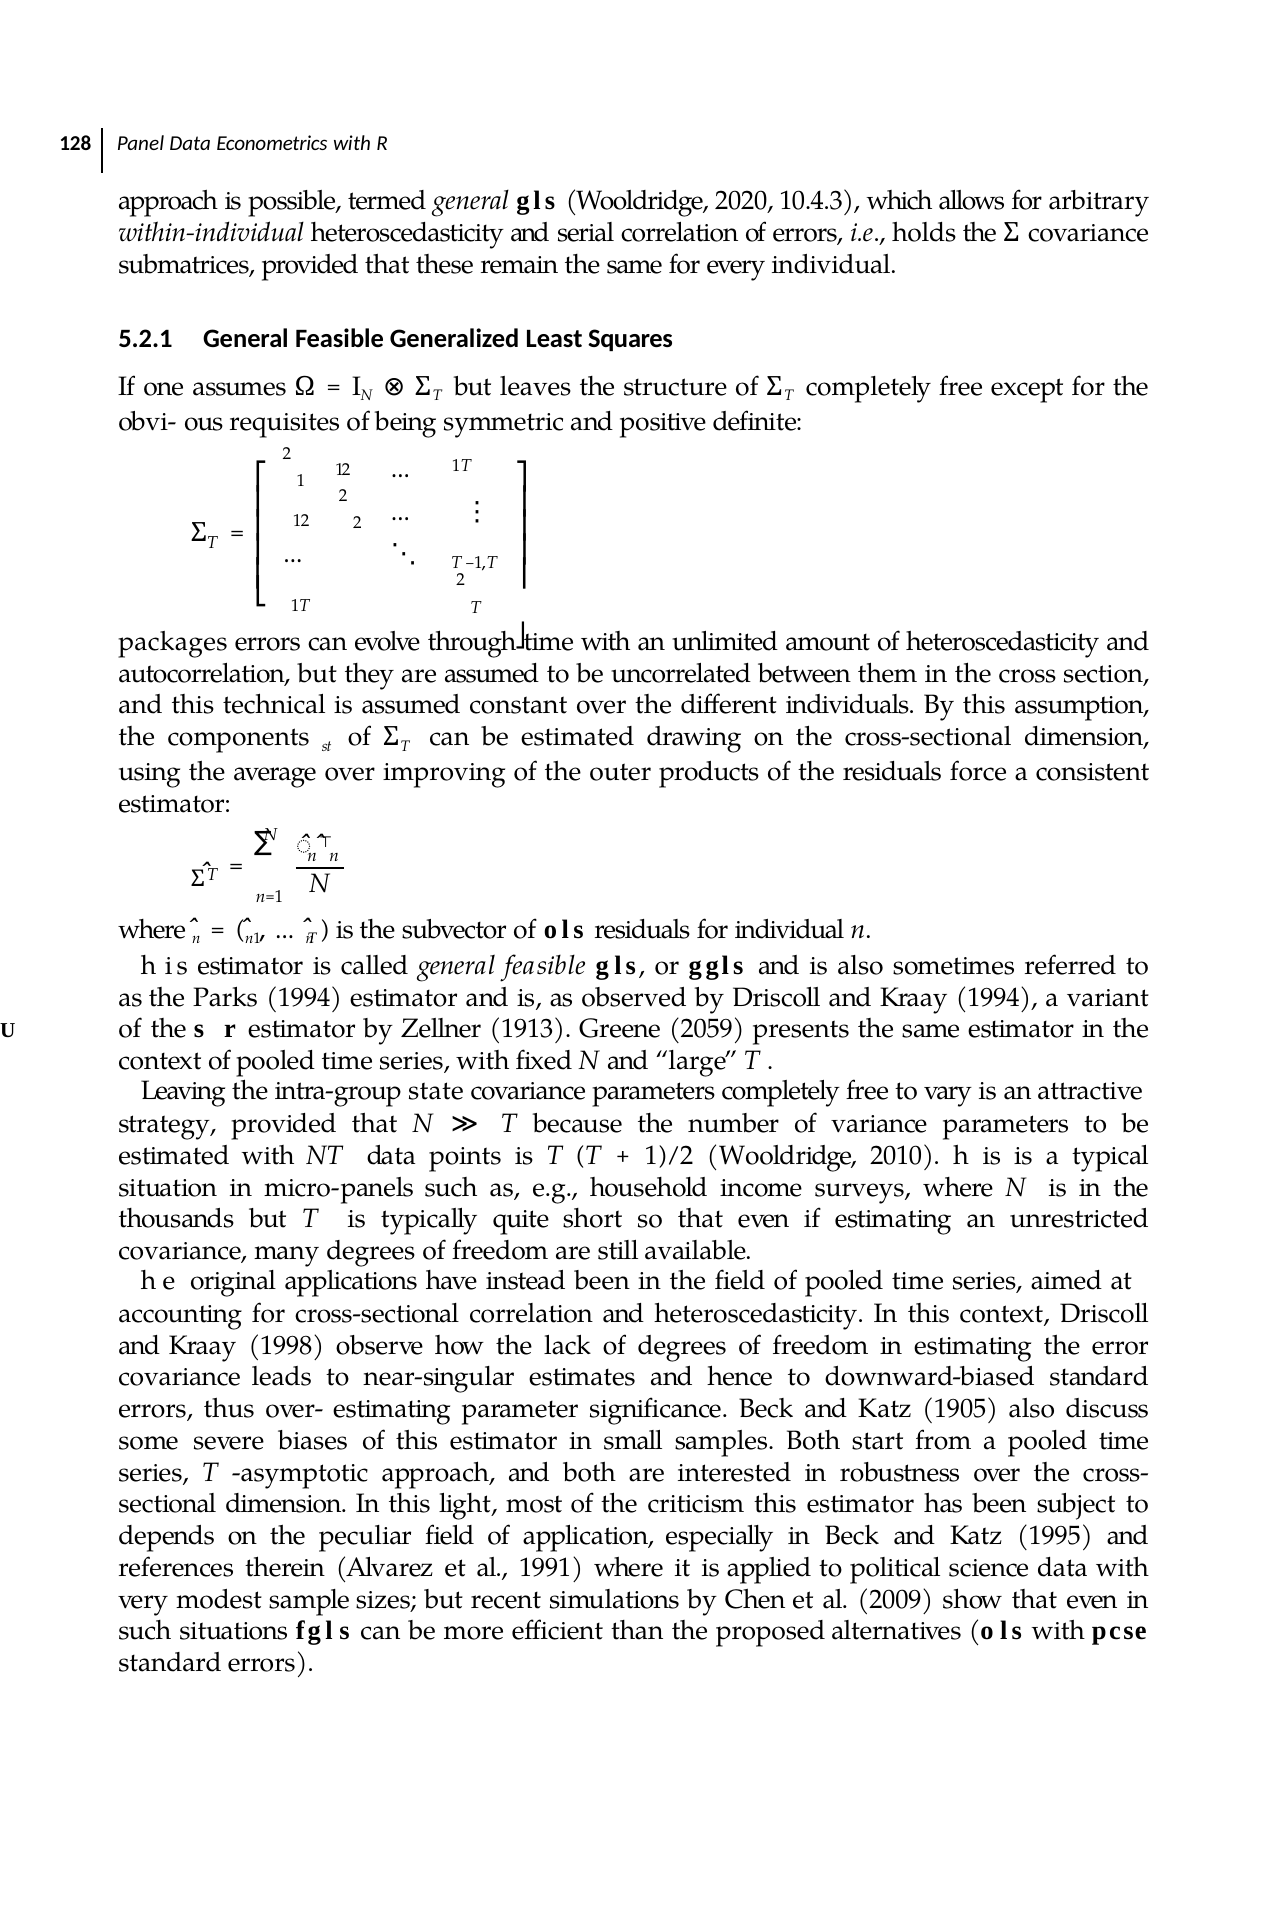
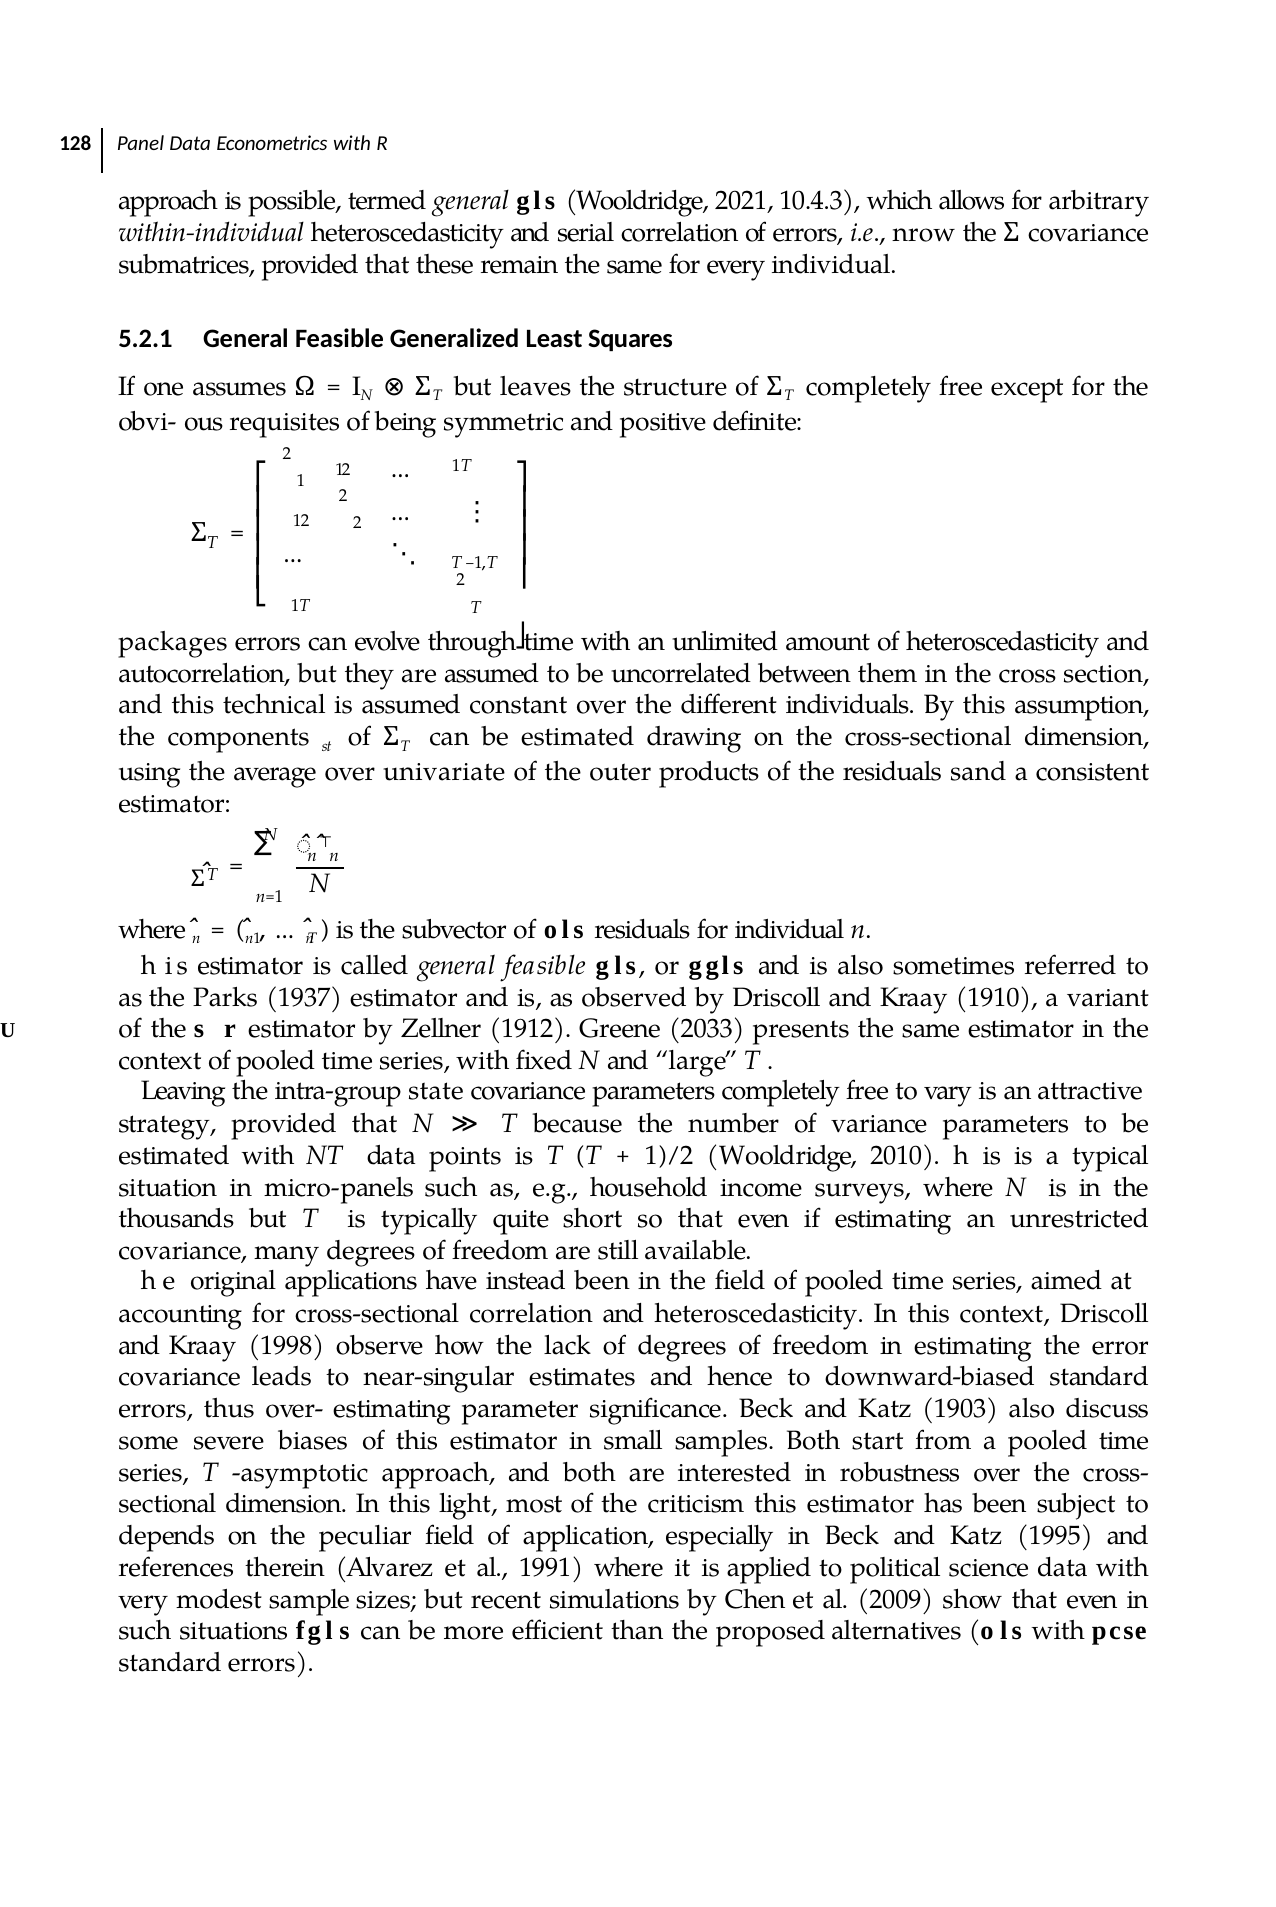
2020: 2020 -> 2021
holds: holds -> nrow
improving: improving -> univariate
force: force -> sand
Parks 1994: 1994 -> 1937
Kraay 1994: 1994 -> 1910
1913: 1913 -> 1912
2059: 2059 -> 2033
1905: 1905 -> 1903
